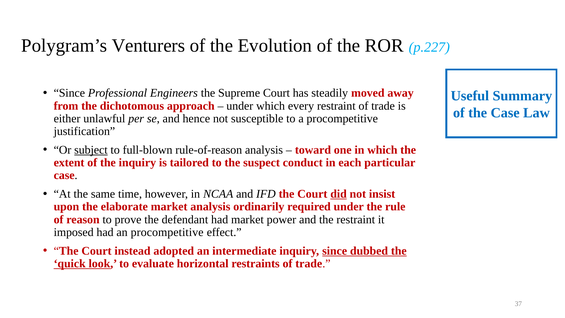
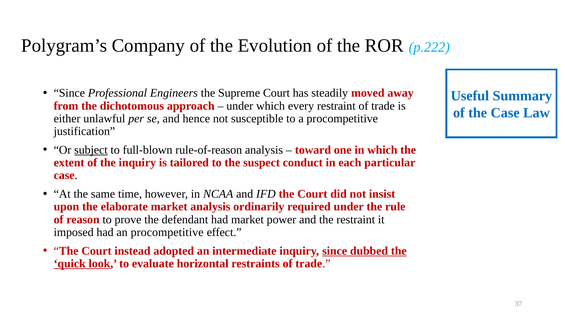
Venturers: Venturers -> Company
p.227: p.227 -> p.222
did underline: present -> none
